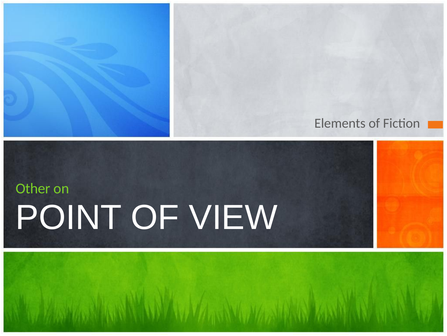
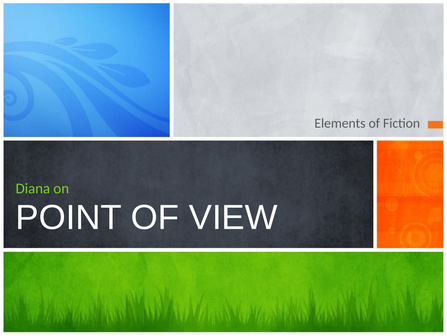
Other: Other -> Diana
